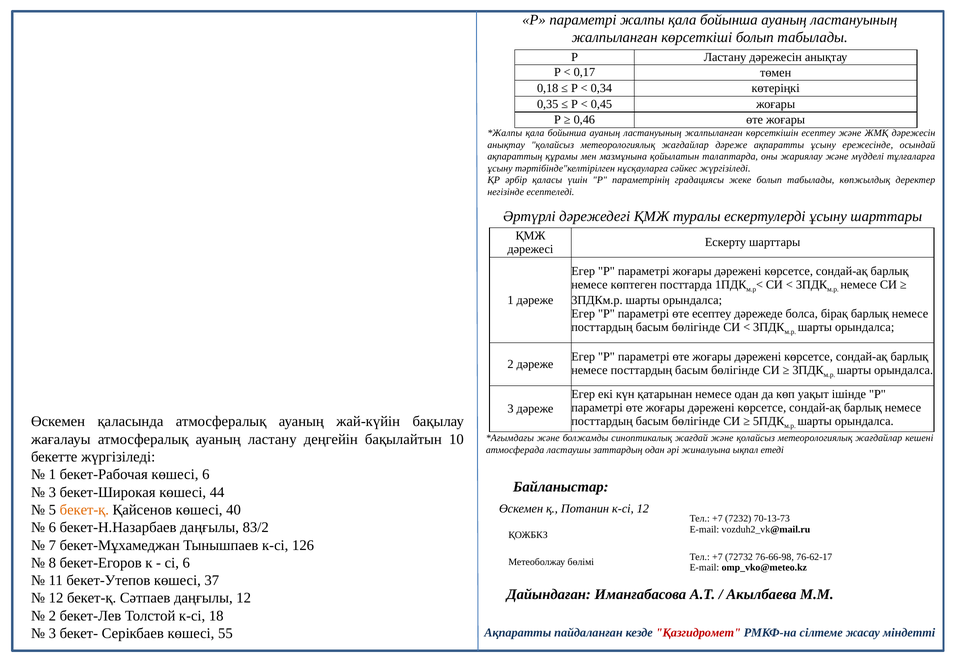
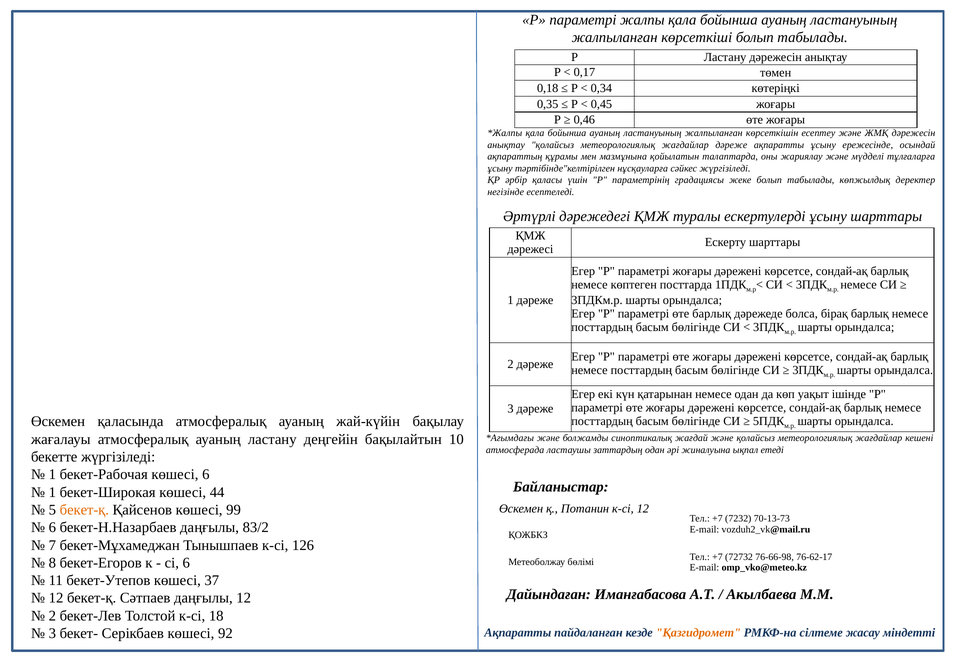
өте есептеу: есептеу -> барлық
3 at (52, 492): 3 -> 1
40: 40 -> 99
55: 55 -> 92
Қазгидромет colour: red -> orange
